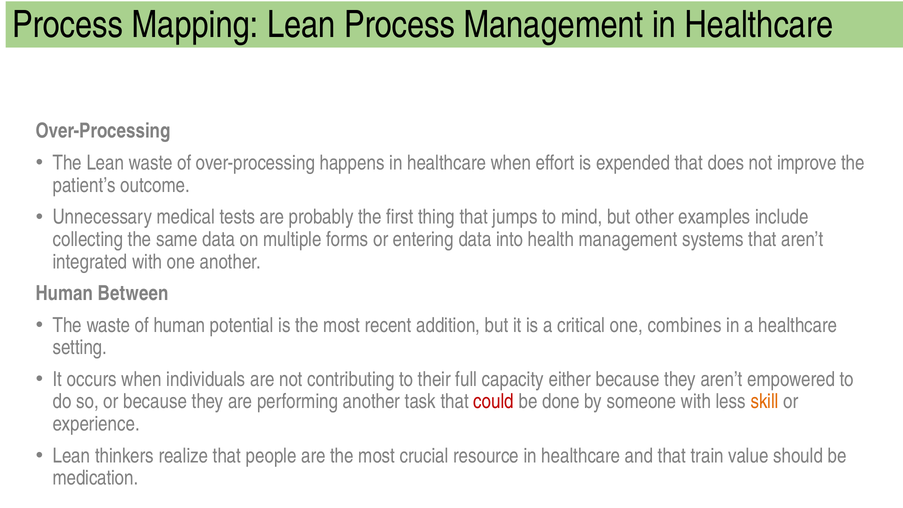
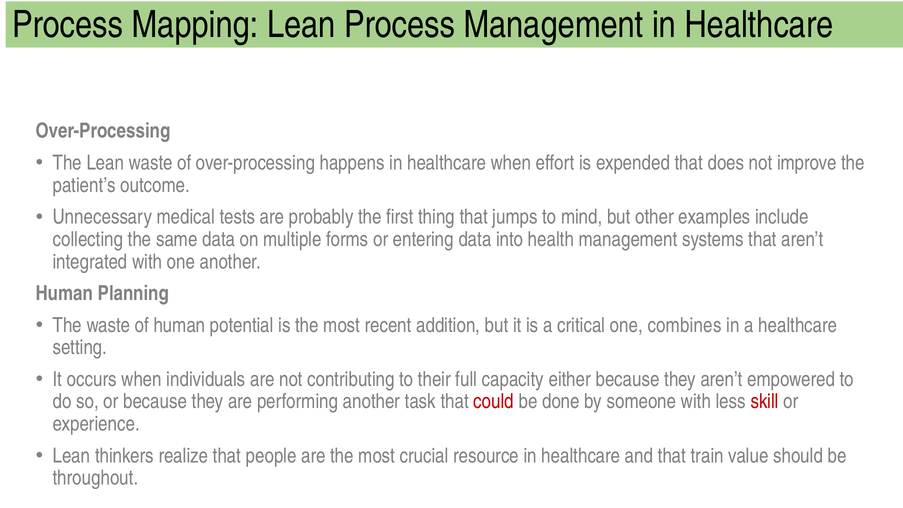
Between: Between -> Planning
skill colour: orange -> red
medication: medication -> throughout
